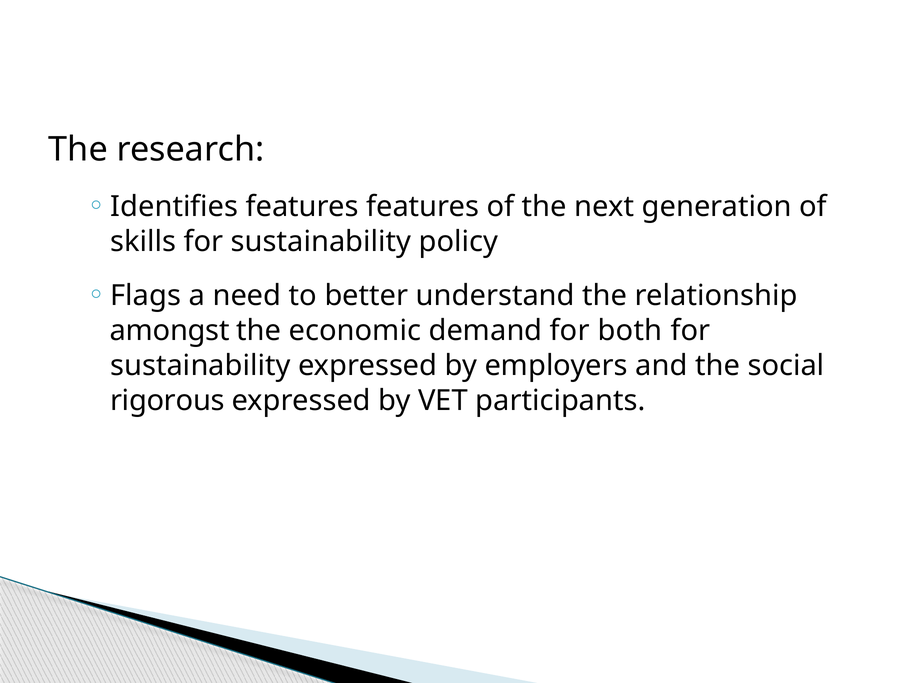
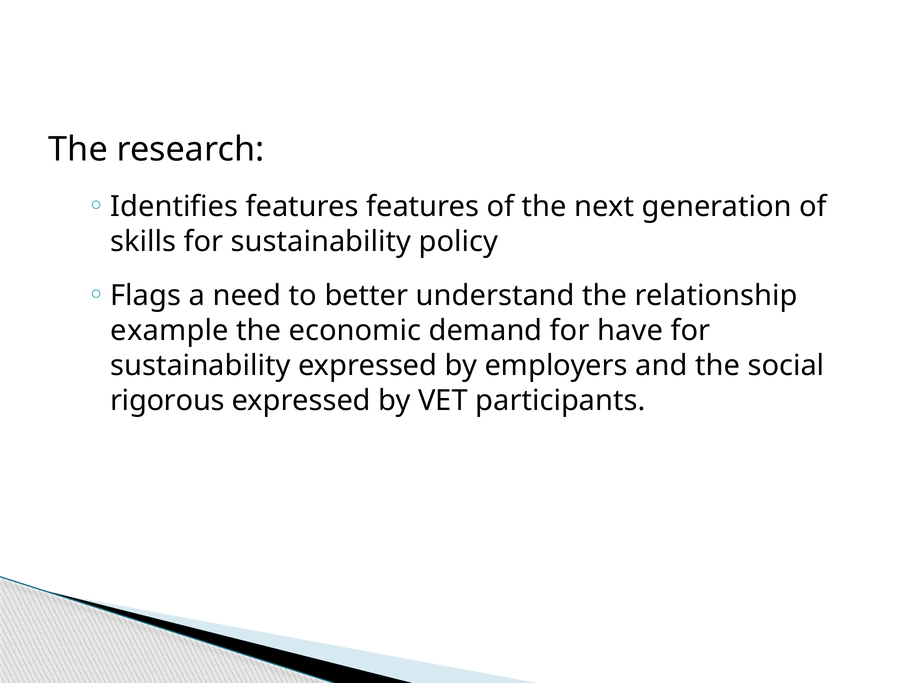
amongst: amongst -> example
both: both -> have
